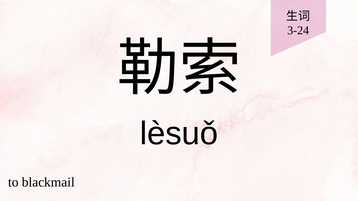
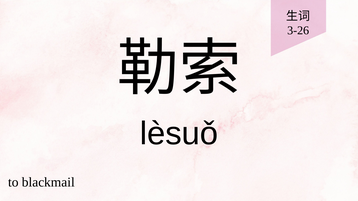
3-24: 3-24 -> 3-26
